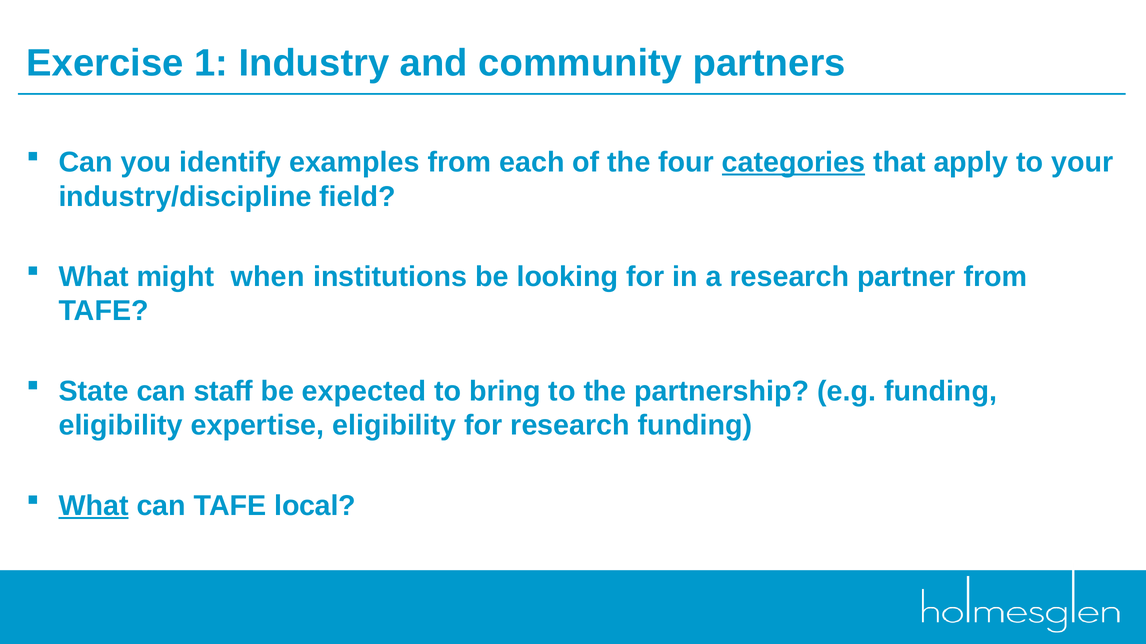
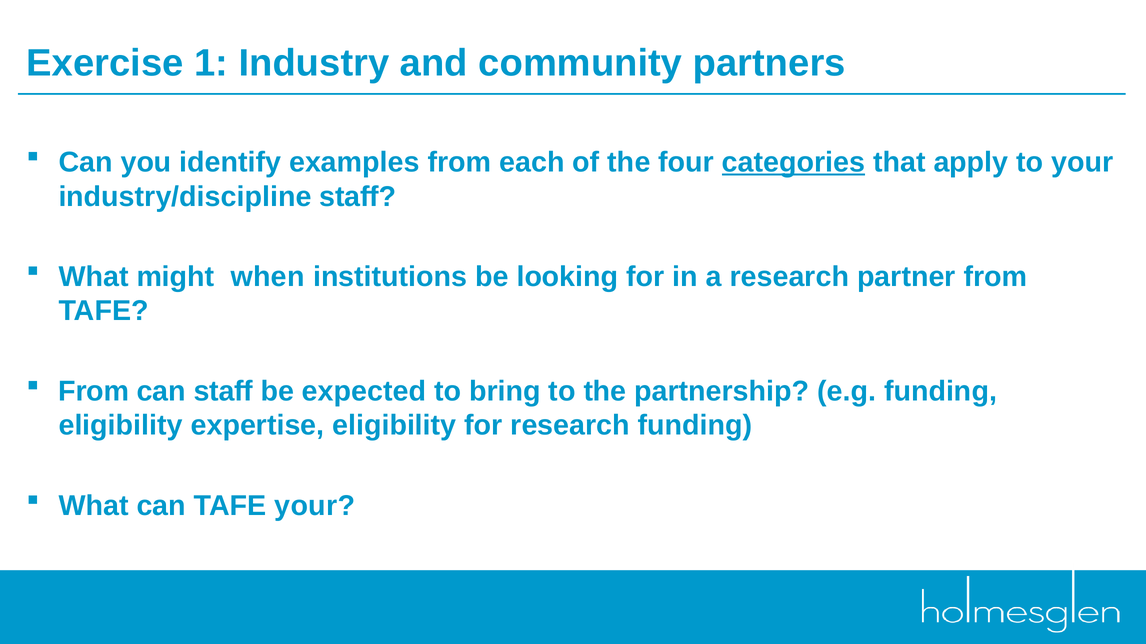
industry/discipline field: field -> staff
State at (94, 392): State -> From
What at (94, 506) underline: present -> none
TAFE local: local -> your
